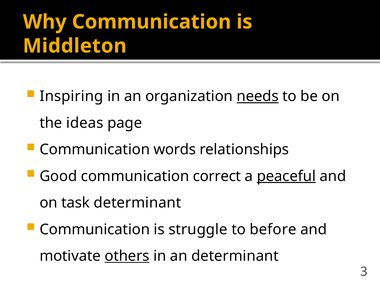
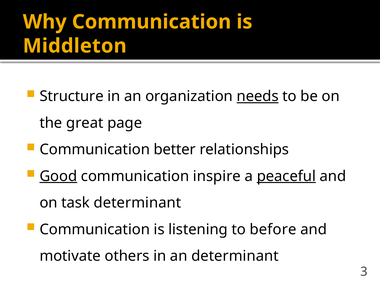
Inspiring: Inspiring -> Structure
ideas: ideas -> great
words: words -> better
Good underline: none -> present
correct: correct -> inspire
struggle: struggle -> listening
others underline: present -> none
